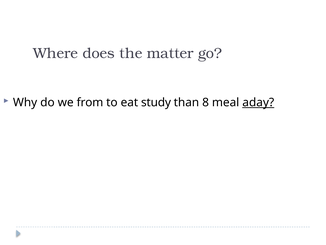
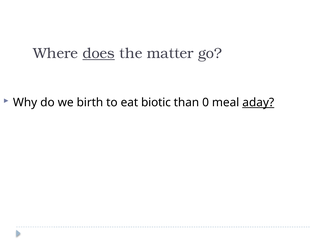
does underline: none -> present
from: from -> birth
study: study -> biotic
8: 8 -> 0
